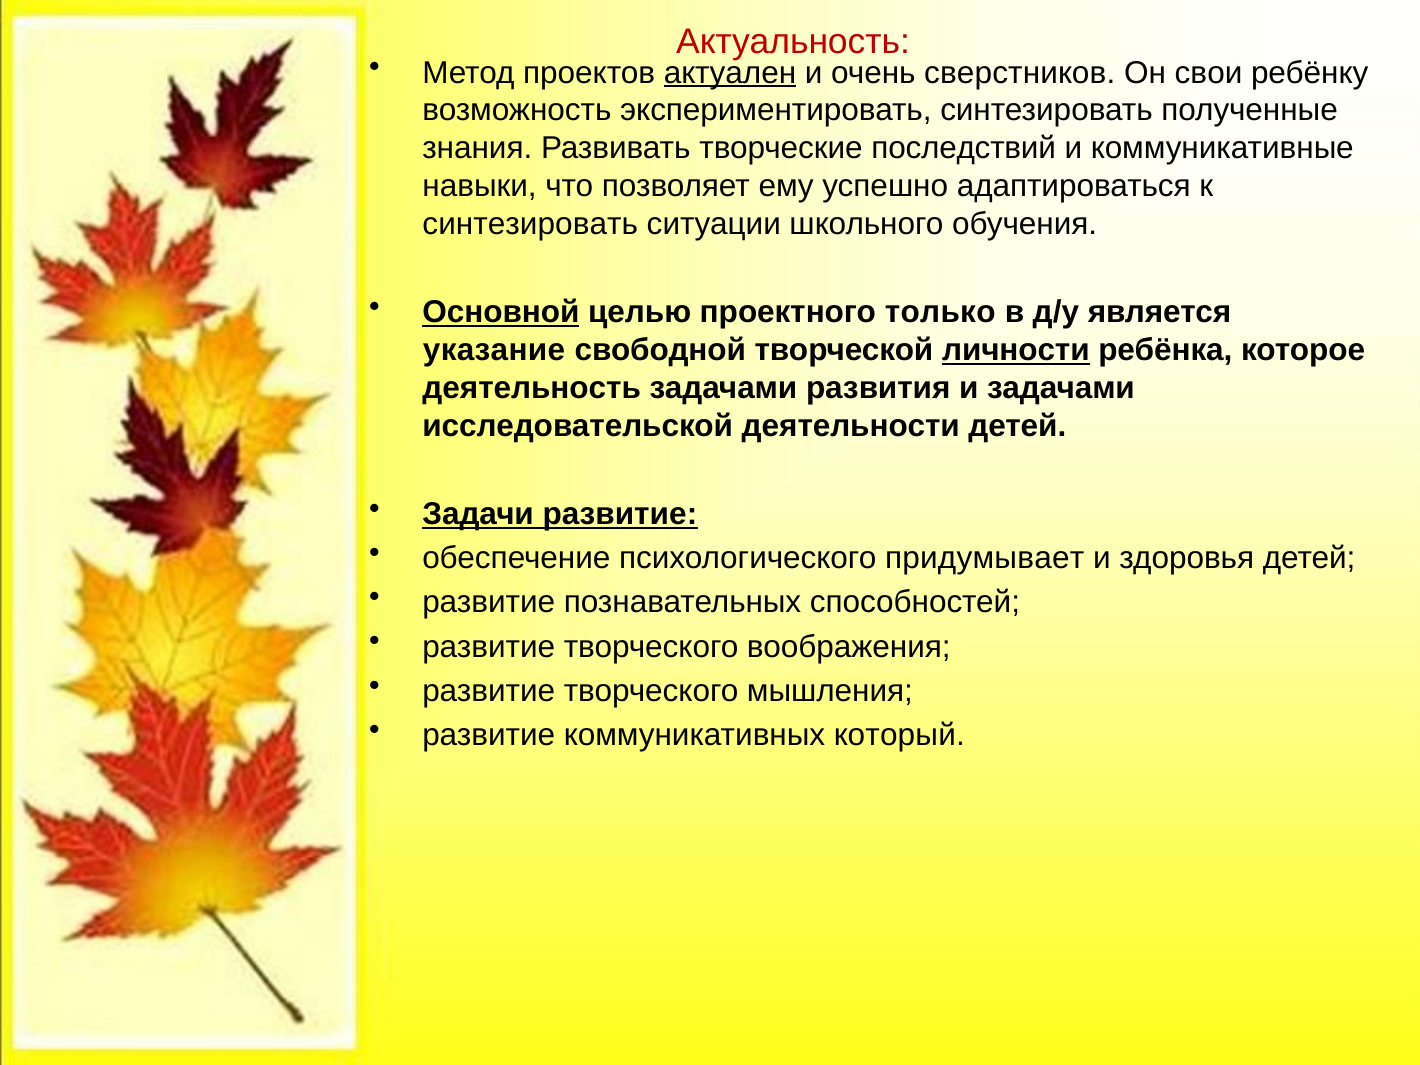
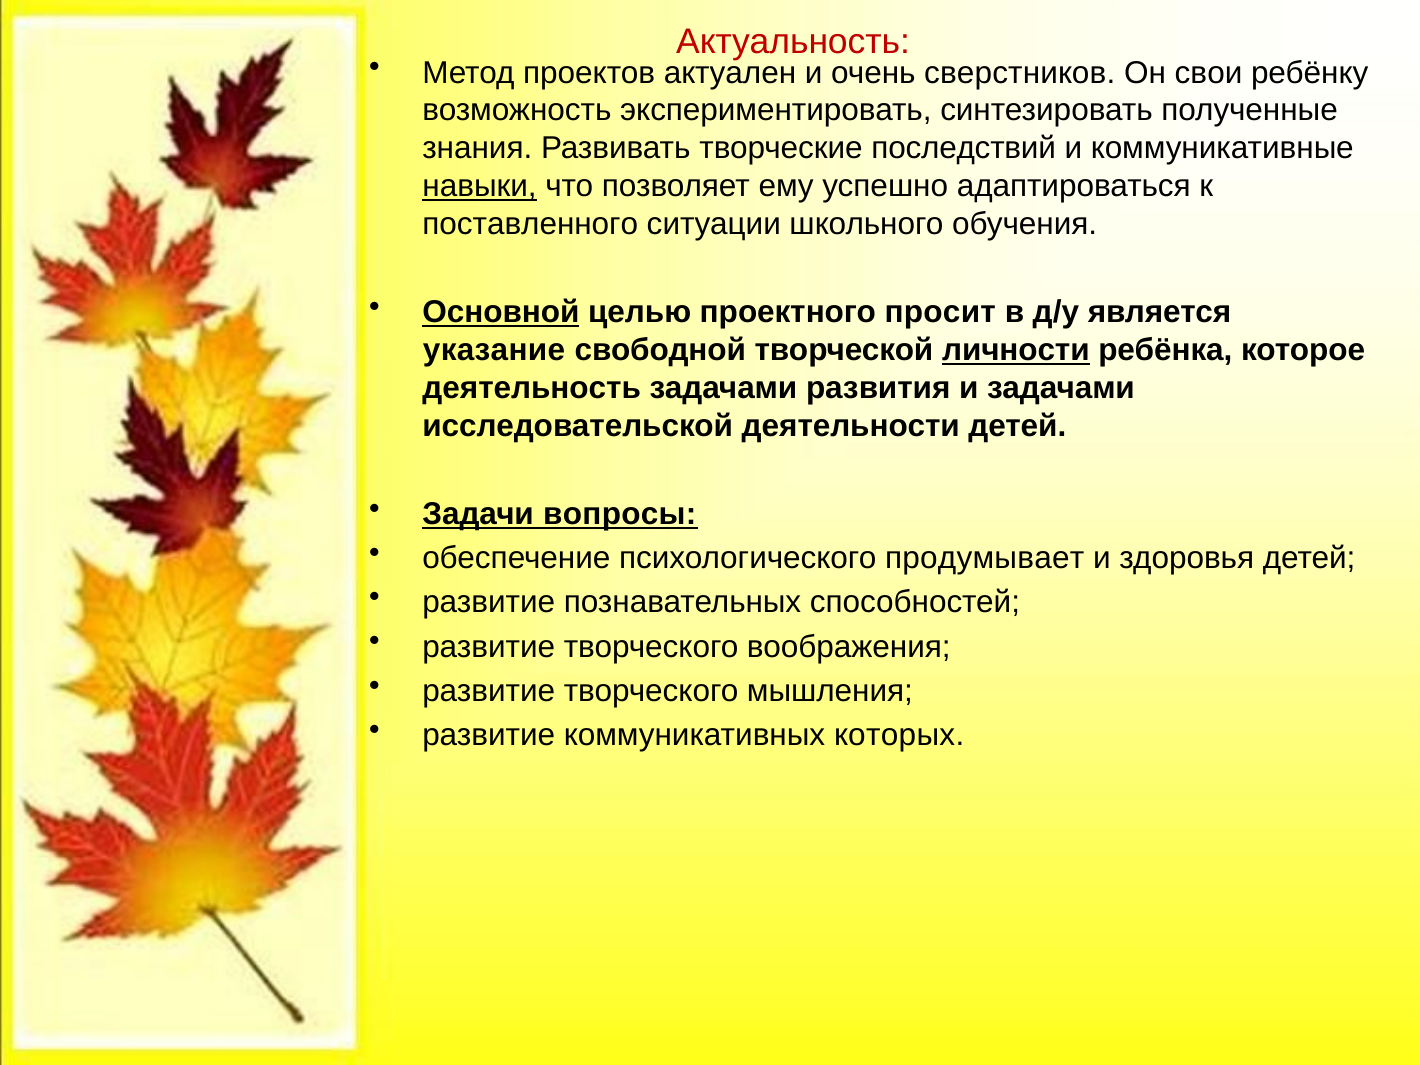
актуален underline: present -> none
навыки underline: none -> present
синтезировать at (530, 224): синтезировать -> поставленного
только: только -> просит
Задачи развитие: развитие -> вопросы
придумывает: придумывает -> продумывает
который: который -> которых
